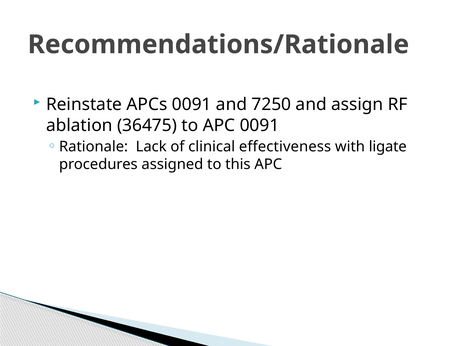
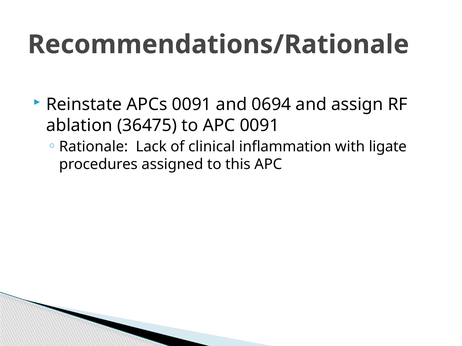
7250: 7250 -> 0694
effectiveness: effectiveness -> inflammation
